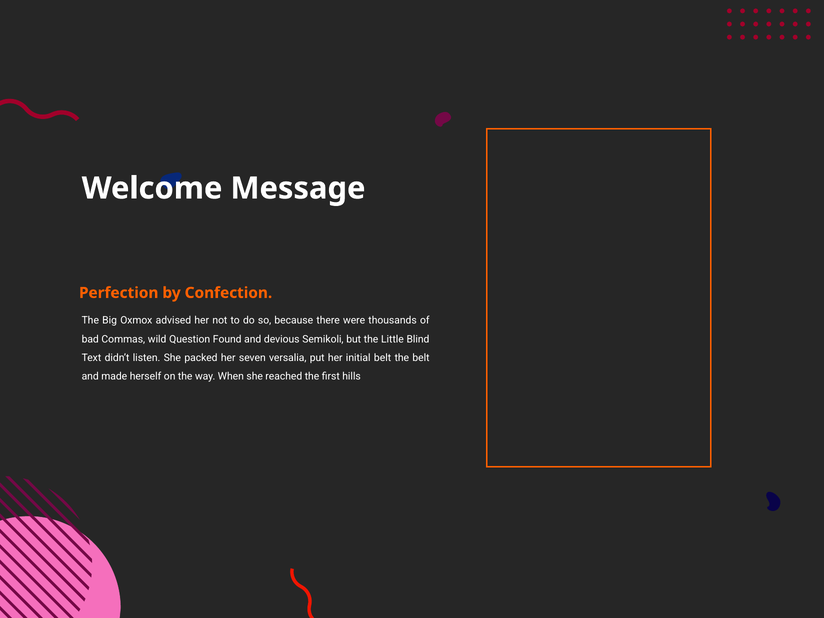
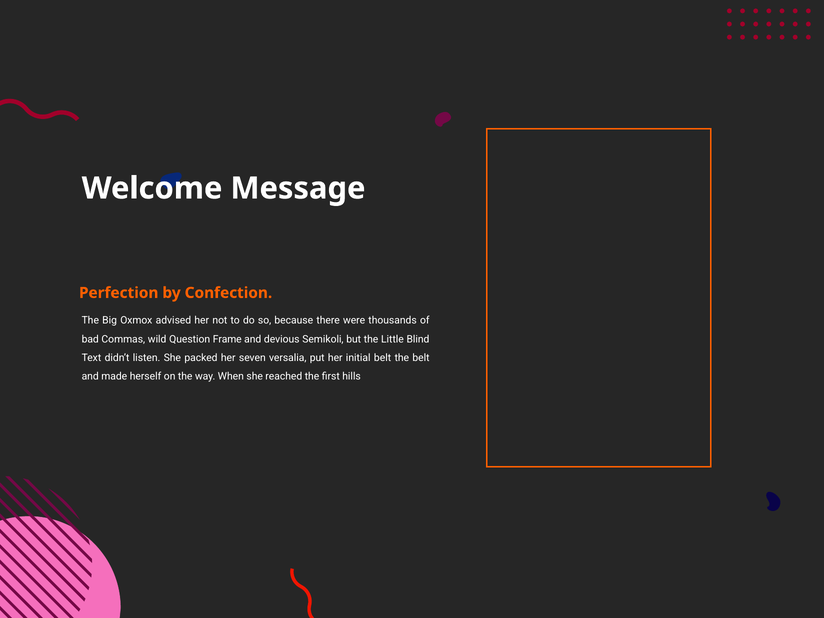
Found: Found -> Frame
